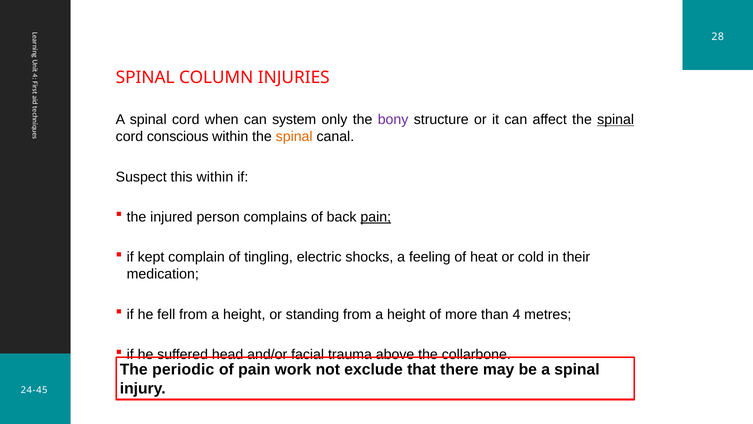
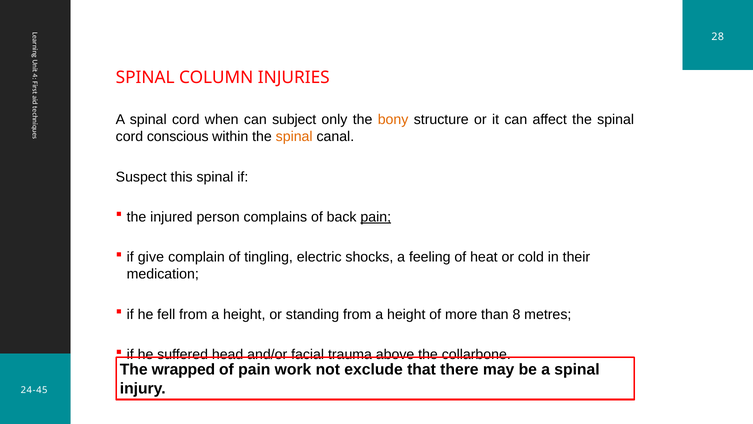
system: system -> subject
bony colour: purple -> orange
spinal at (616, 120) underline: present -> none
this within: within -> spinal
kept: kept -> give
than 4: 4 -> 8
periodic: periodic -> wrapped
